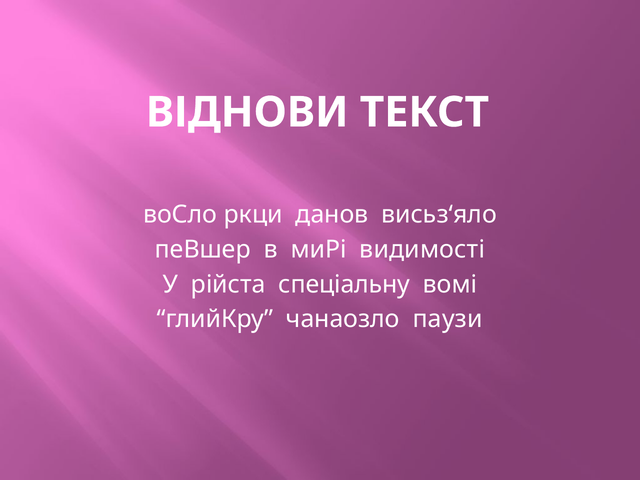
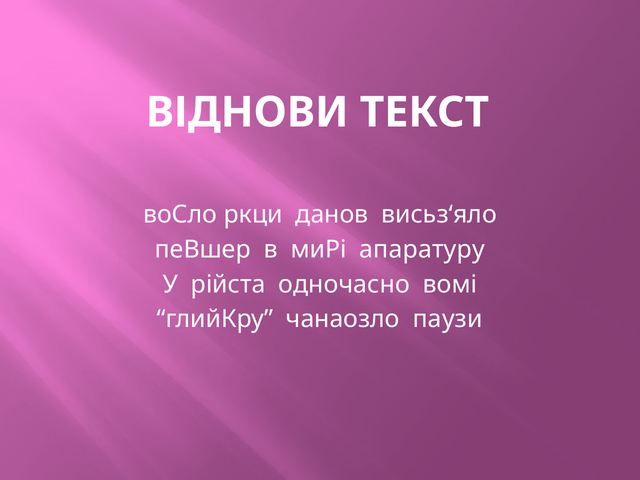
видимості: видимості -> апаратуру
спеціальну: спеціальну -> одночасно
